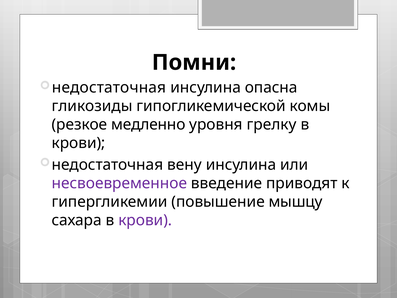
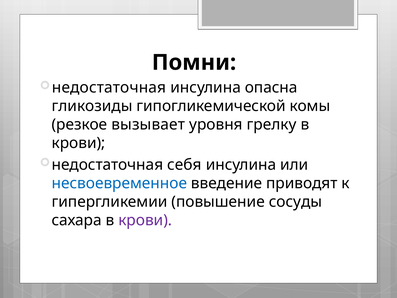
медленно: медленно -> вызывает
вену: вену -> себя
несвоевременное colour: purple -> blue
мышцу: мышцу -> сосуды
